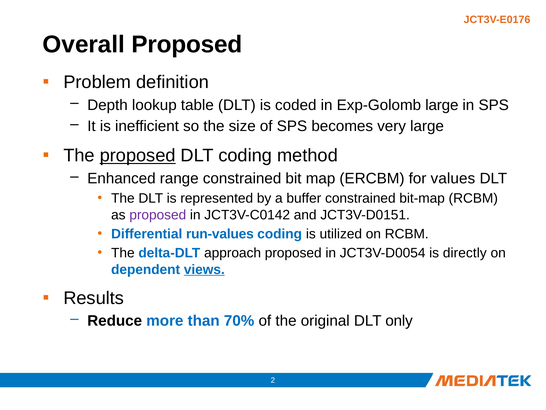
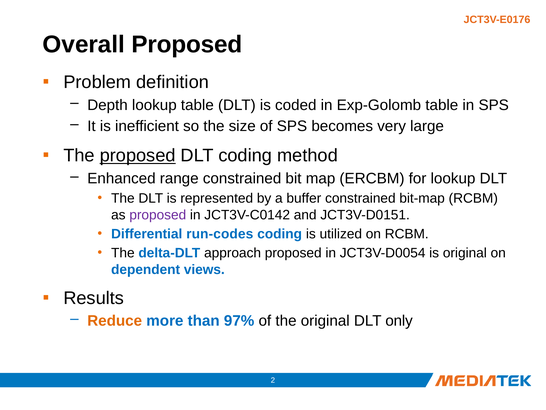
Exp-Golomb large: large -> table
for values: values -> lookup
run-values: run-values -> run-codes
is directly: directly -> original
views underline: present -> none
Reduce colour: black -> orange
70%: 70% -> 97%
